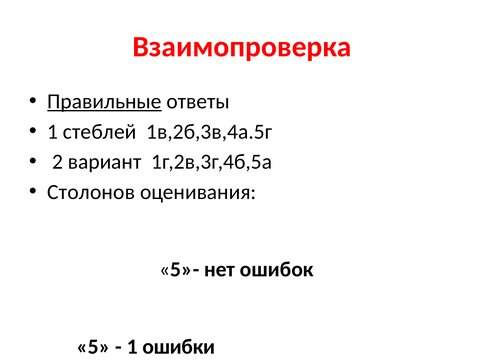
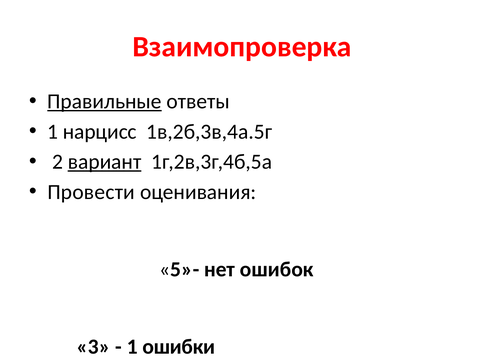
стеблей: стеблей -> нарцисс
вариант underline: none -> present
Столонов: Столонов -> Провести
5 at (93, 347): 5 -> 3
